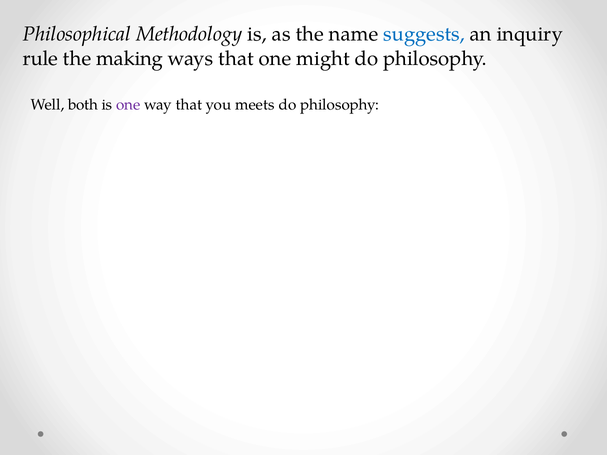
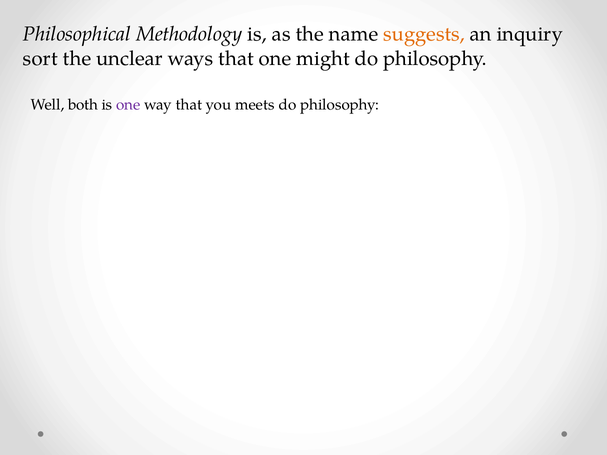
suggests colour: blue -> orange
rule: rule -> sort
making: making -> unclear
